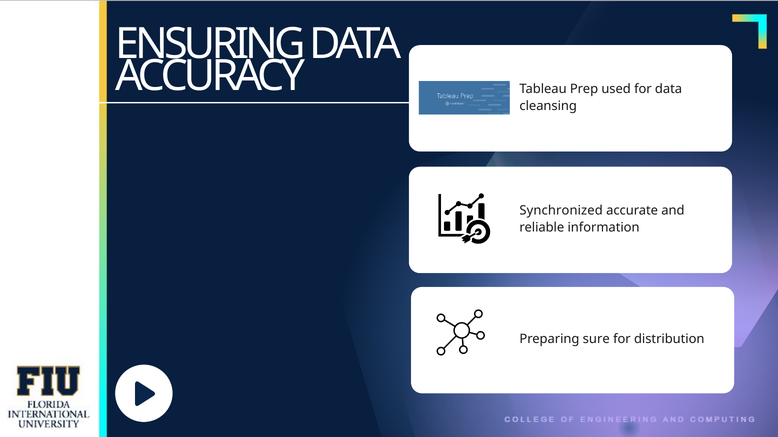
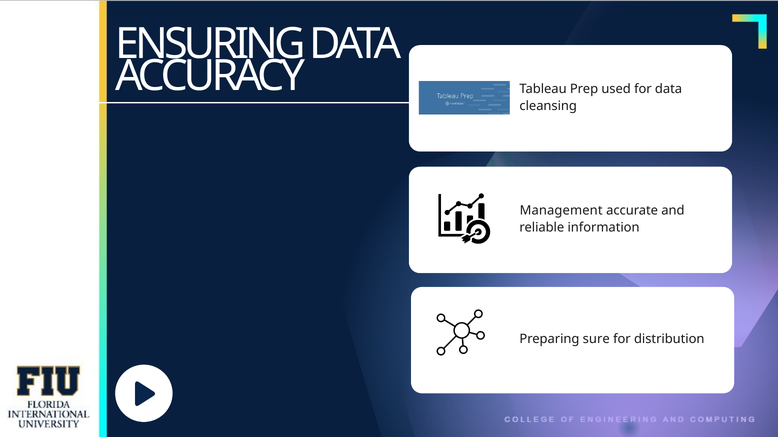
Synchronized: Synchronized -> Management
